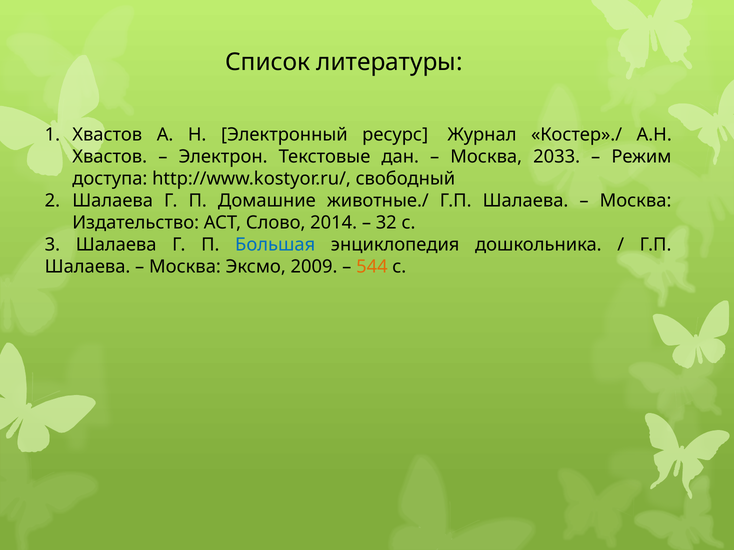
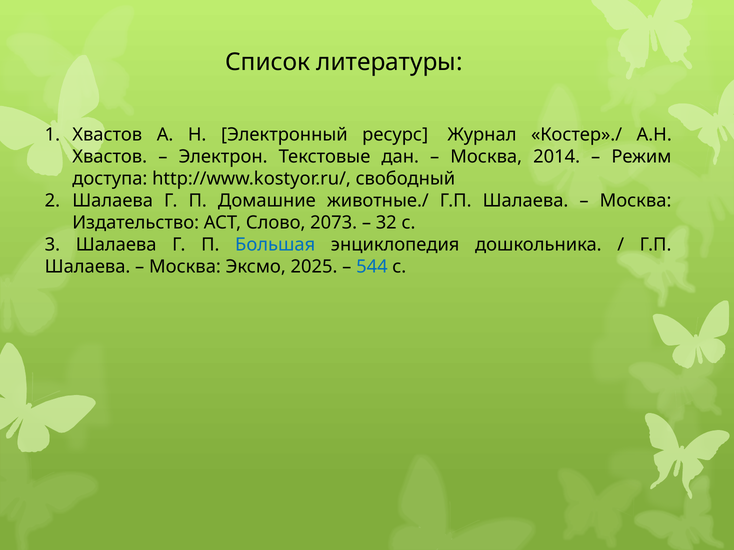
2033: 2033 -> 2014
2014: 2014 -> 2073
2009: 2009 -> 2025
544 colour: orange -> blue
